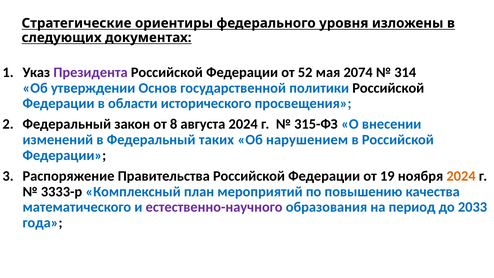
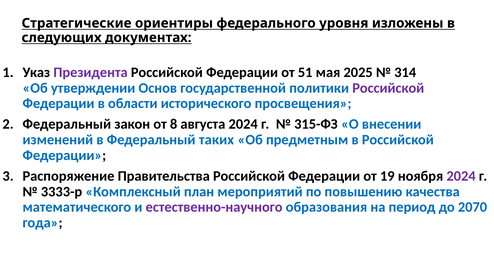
52: 52 -> 51
2074: 2074 -> 2025
Российской at (388, 88) colour: black -> purple
нарушением: нарушением -> предметным
2024 at (461, 176) colour: orange -> purple
2033: 2033 -> 2070
